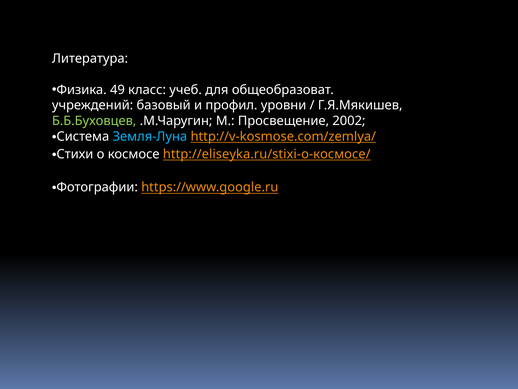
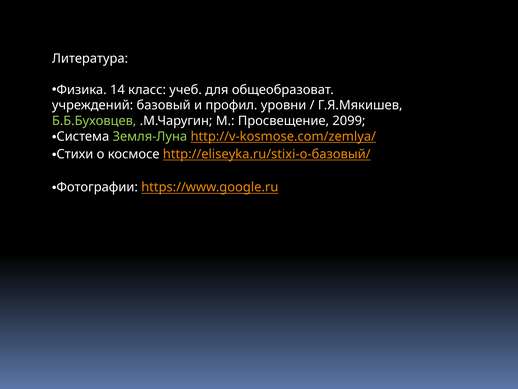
49: 49 -> 14
2002: 2002 -> 2099
Земля-Луна colour: light blue -> light green
http://eliseyka.ru/stixi-o-космосе/: http://eliseyka.ru/stixi-o-космосе/ -> http://eliseyka.ru/stixi-o-базовый/
